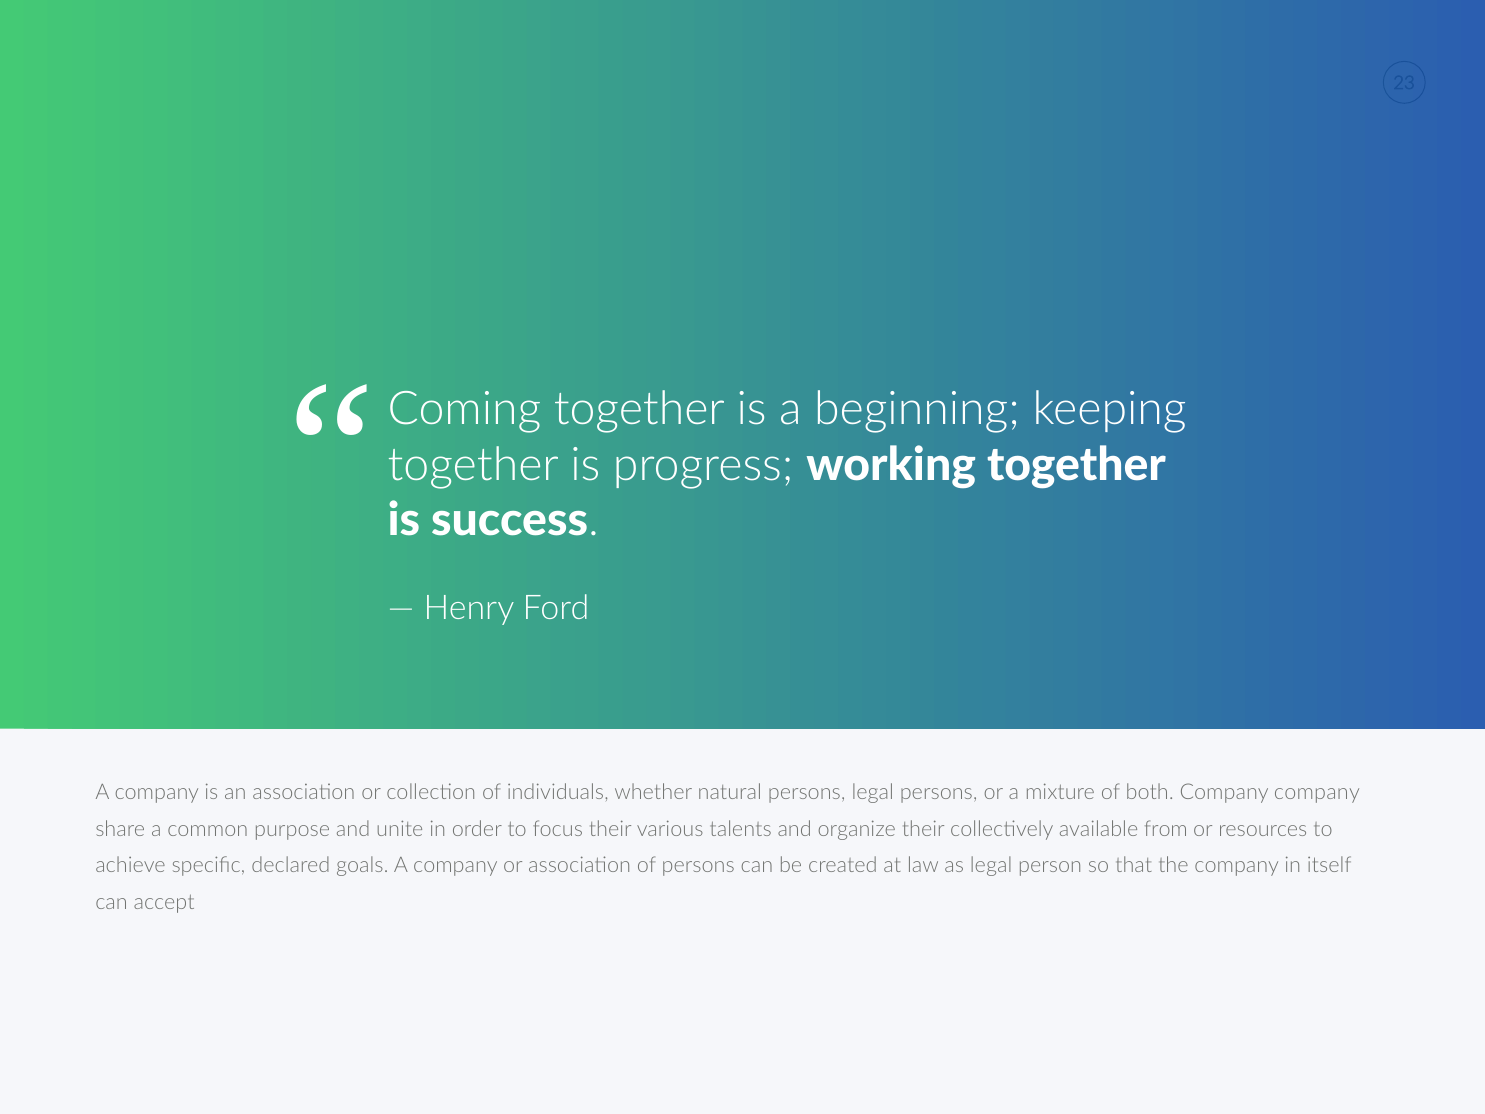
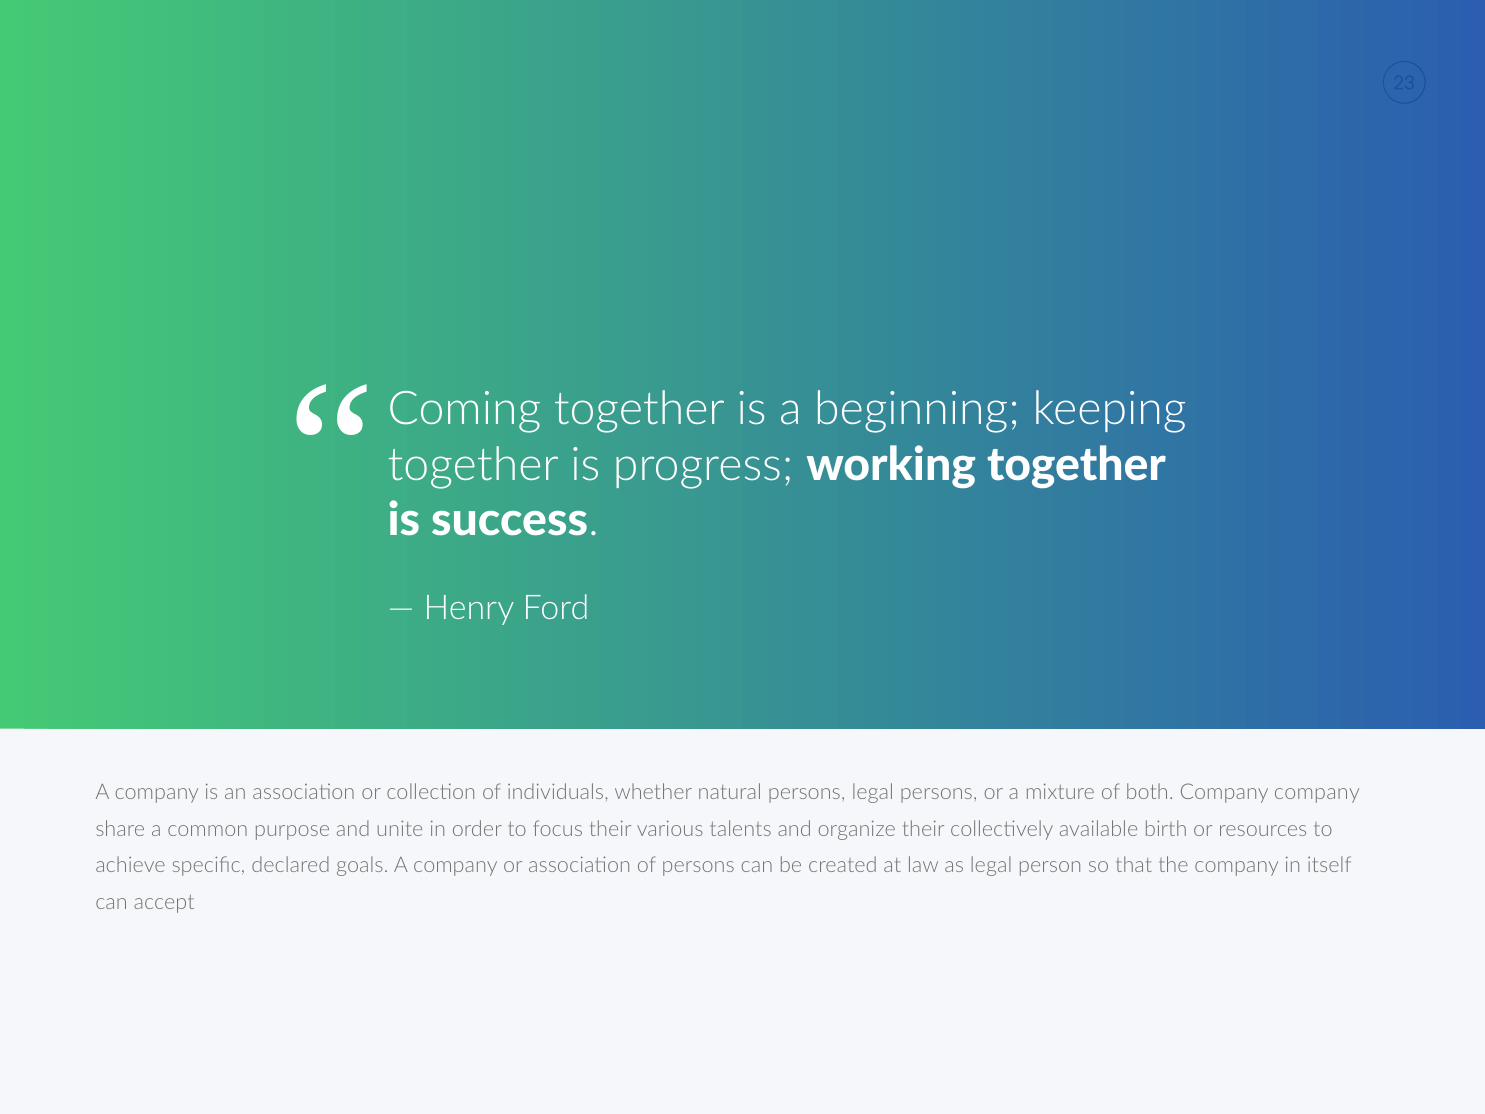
from: from -> birth
